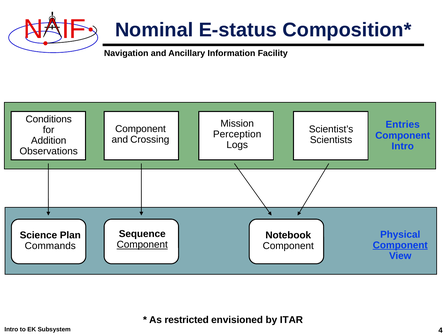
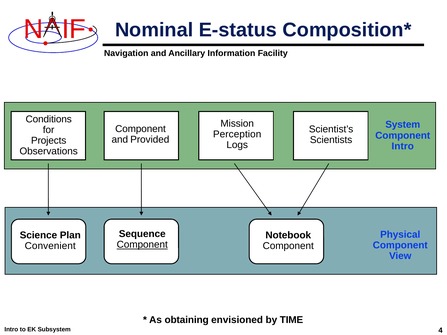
Entries: Entries -> System
Crossing: Crossing -> Provided
Addition: Addition -> Projects
Component at (400, 245) underline: present -> none
Commands: Commands -> Convenient
restricted: restricted -> obtaining
ITAR: ITAR -> TIME
